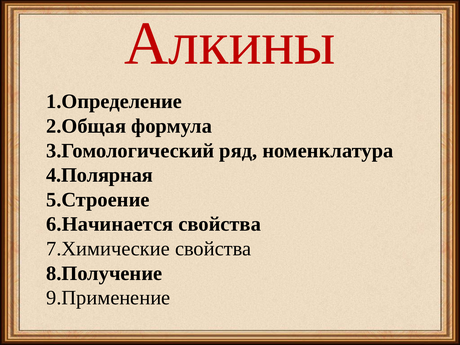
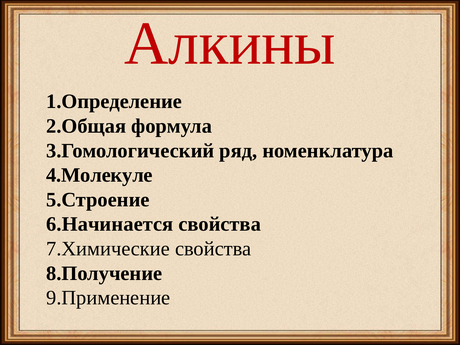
4.Полярная: 4.Полярная -> 4.Молекуле
